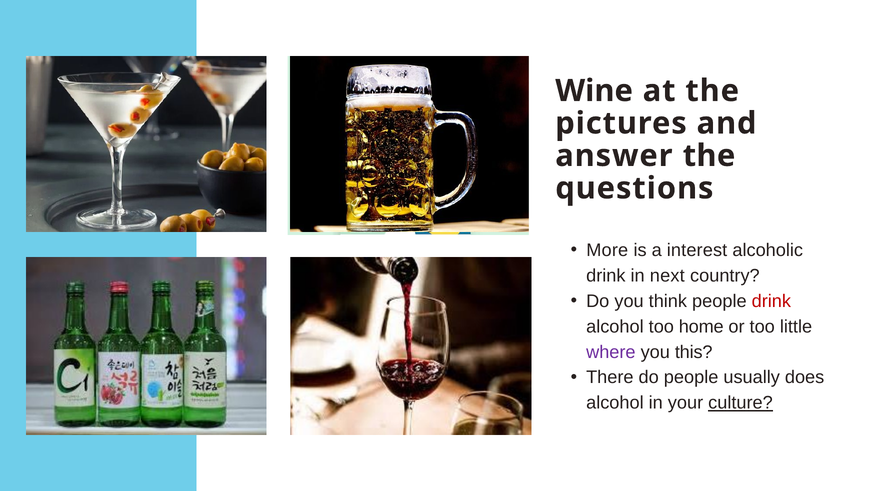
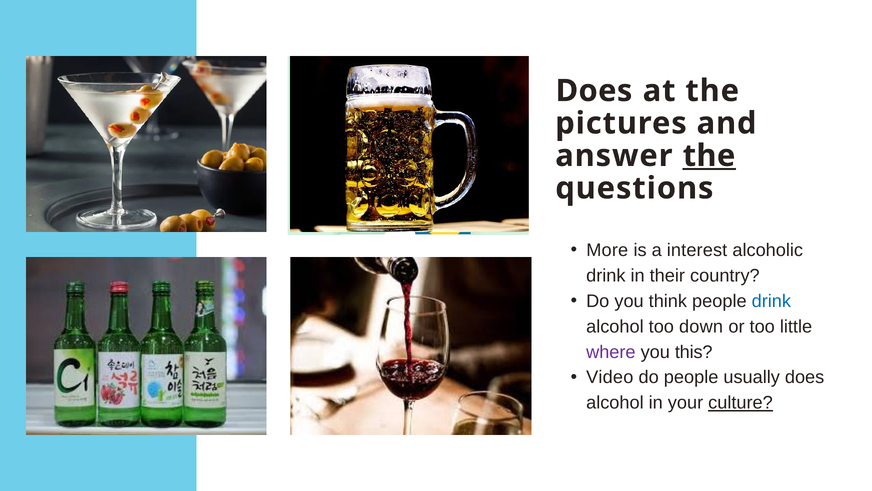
Wine at (594, 91): Wine -> Does
the at (709, 156) underline: none -> present
next: next -> their
drink at (771, 301) colour: red -> blue
home: home -> down
There: There -> Video
